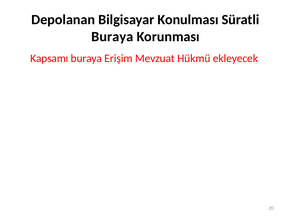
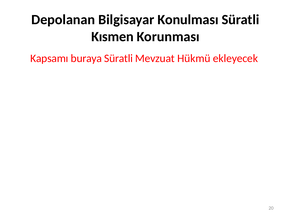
Buraya at (112, 37): Buraya -> Kısmen
buraya Erişim: Erişim -> Süratli
